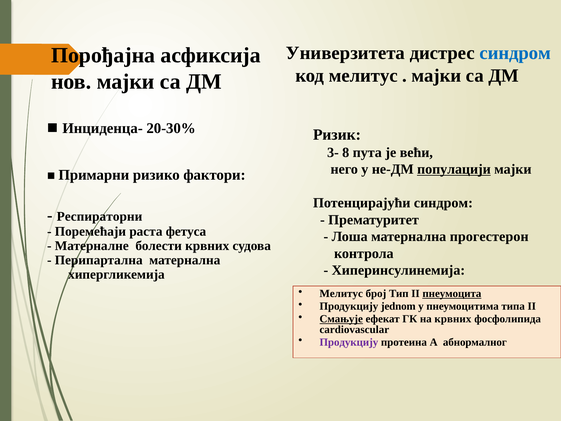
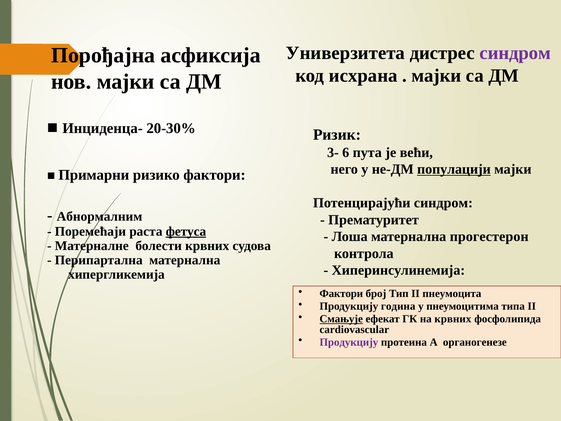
синдром at (515, 53) colour: blue -> purple
код мелитус: мелитус -> исхрана
8: 8 -> 6
Респираторни: Респираторни -> Абнормалним
фетуса underline: none -> present
Мелитус at (341, 293): Мелитус -> Фактори
пнеумоцита underline: present -> none
jednom: jednom -> година
абнормалног: абнормалног -> органогенезе
